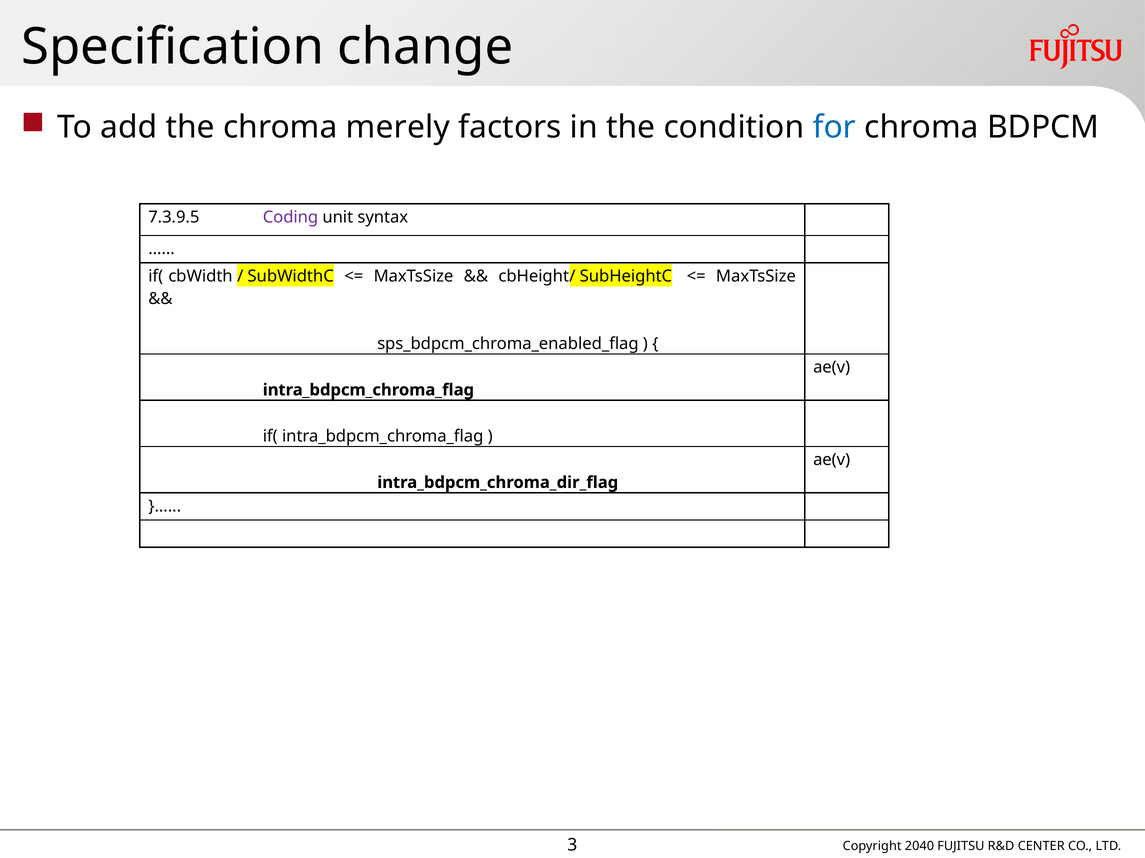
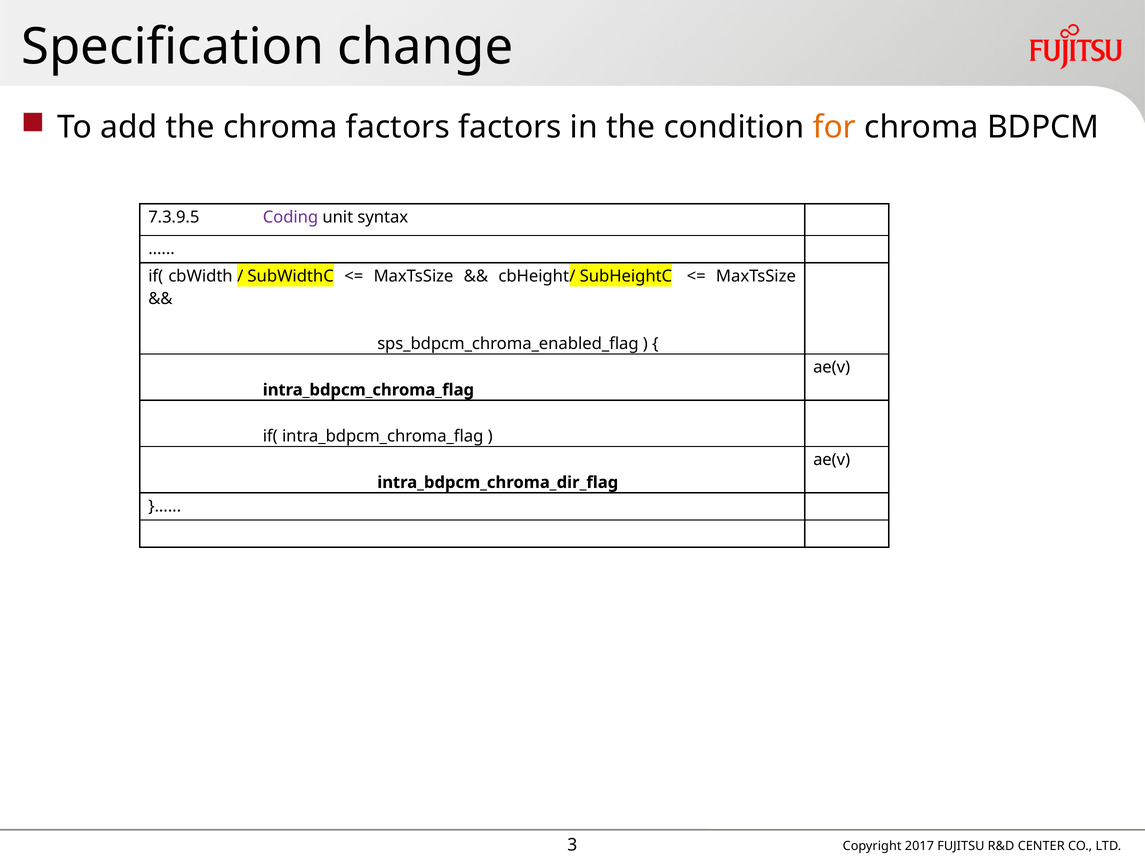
chroma merely: merely -> factors
for colour: blue -> orange
2040: 2040 -> 2017
